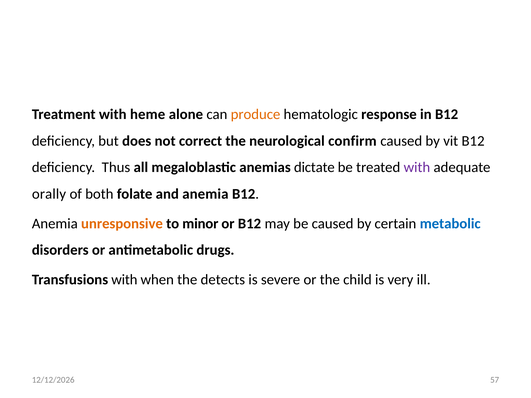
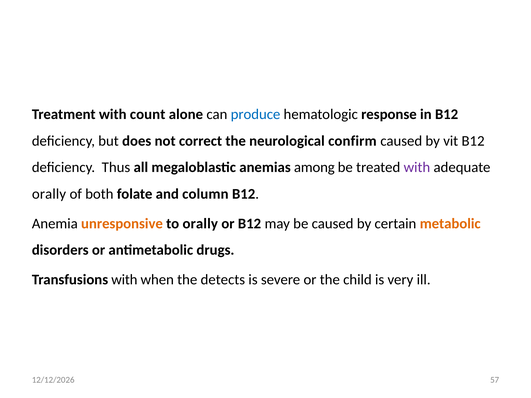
heme: heme -> count
produce colour: orange -> blue
dictate: dictate -> among
and anemia: anemia -> column
to minor: minor -> orally
metabolic colour: blue -> orange
